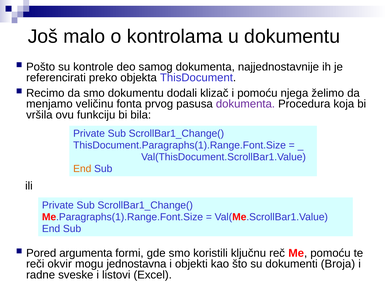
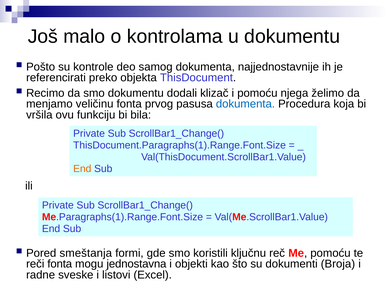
dokumenta at (245, 104) colour: purple -> blue
argumenta: argumenta -> smeštanja
reči okvir: okvir -> fonta
